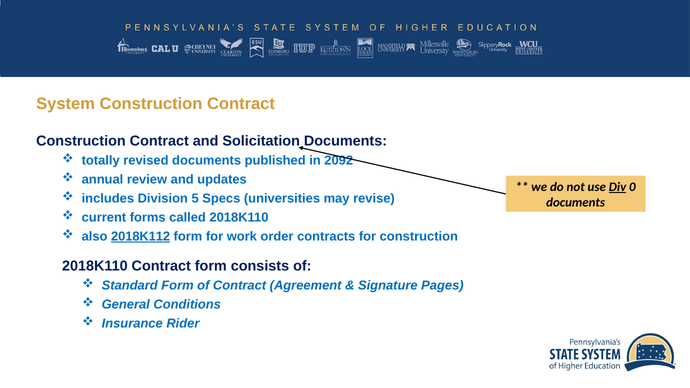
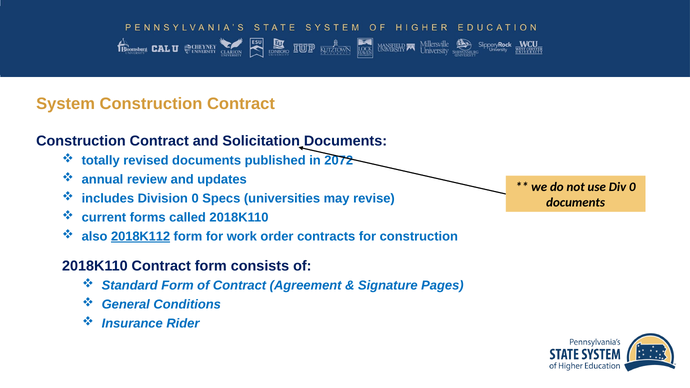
2092: 2092 -> 2072
Div underline: present -> none
Division 5: 5 -> 0
